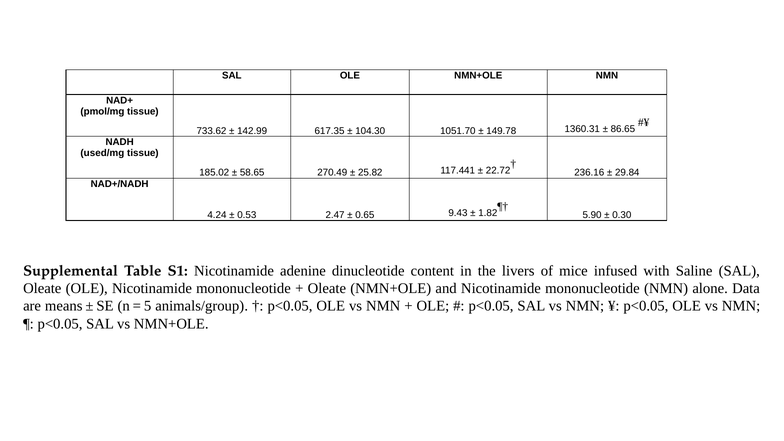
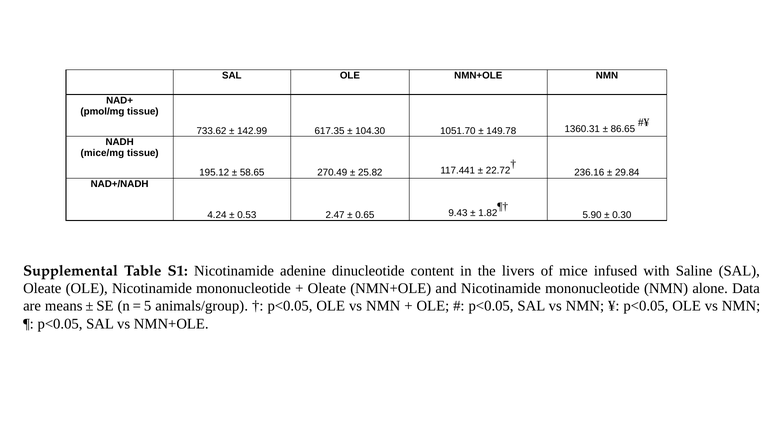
used/mg: used/mg -> mice/mg
185.02: 185.02 -> 195.12
